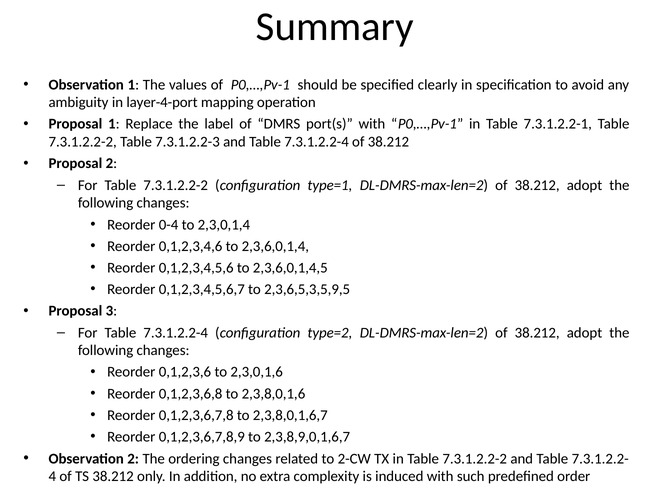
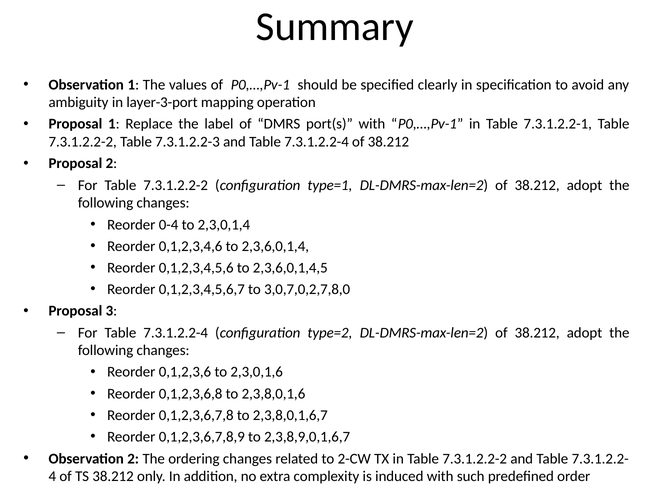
layer-4-port: layer-4-port -> layer-3-port
2,3,6,5,3,5,9,5: 2,3,6,5,3,5,9,5 -> 3,0,7,0,2,7,8,0
